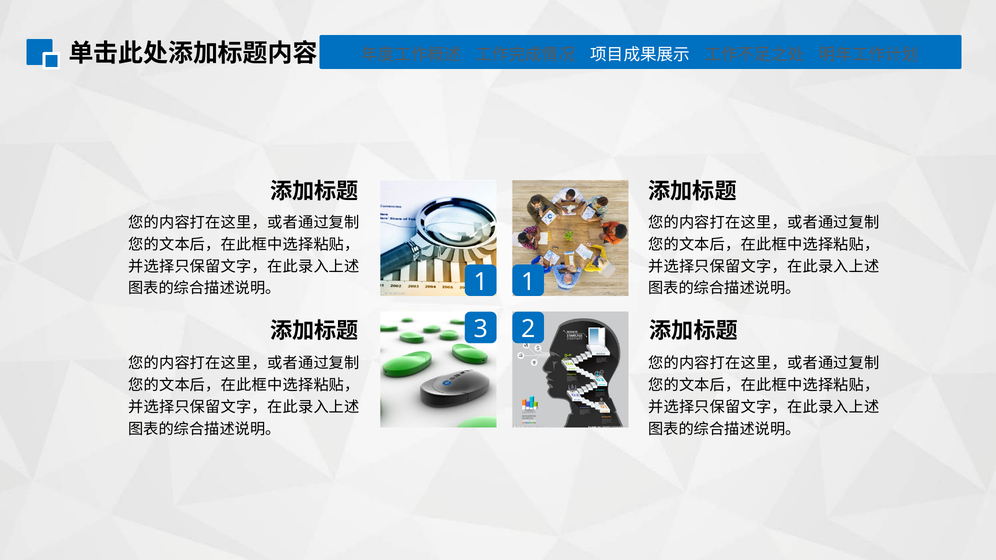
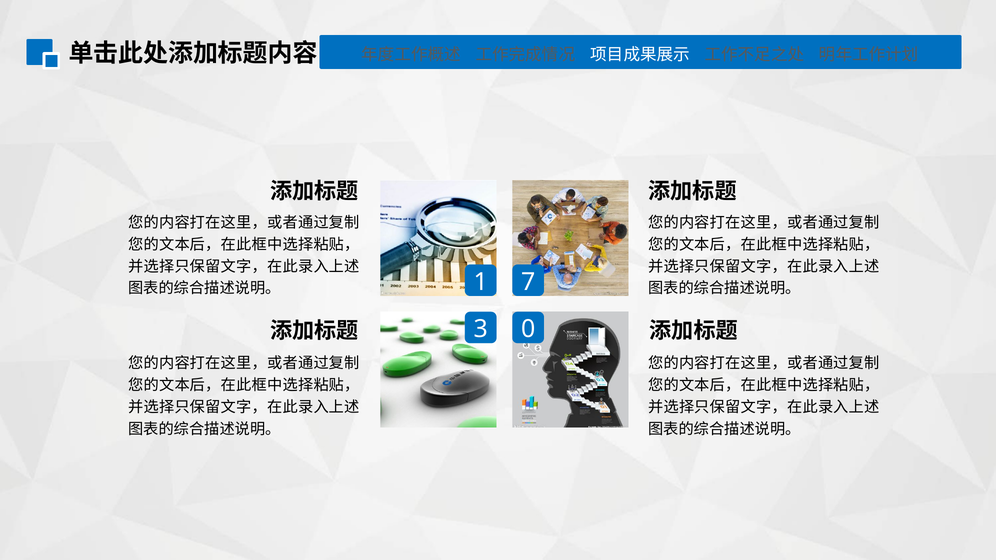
1 1: 1 -> 7
2: 2 -> 0
